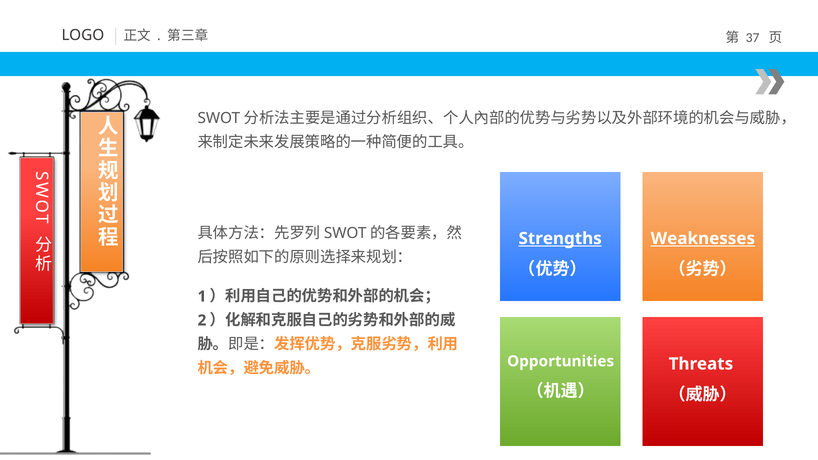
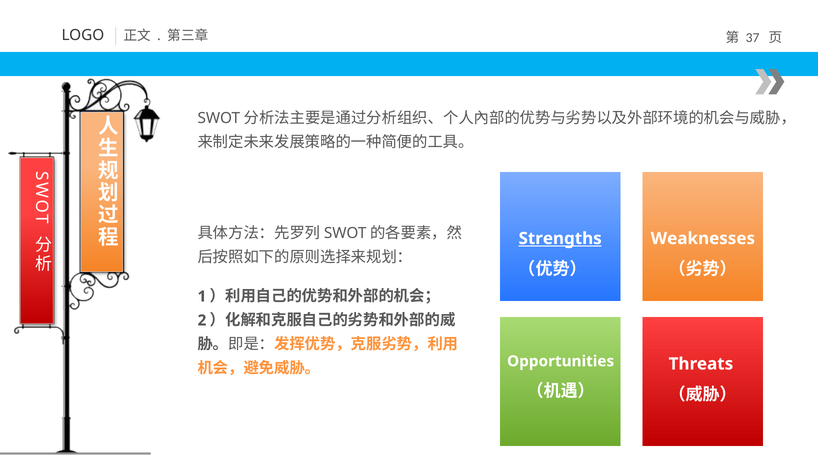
Weaknesses underline: present -> none
